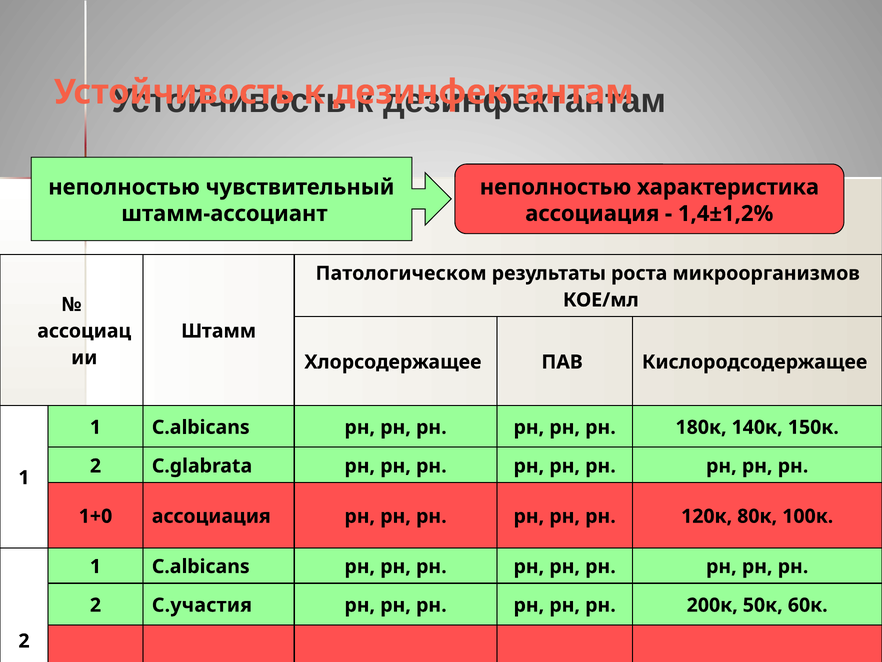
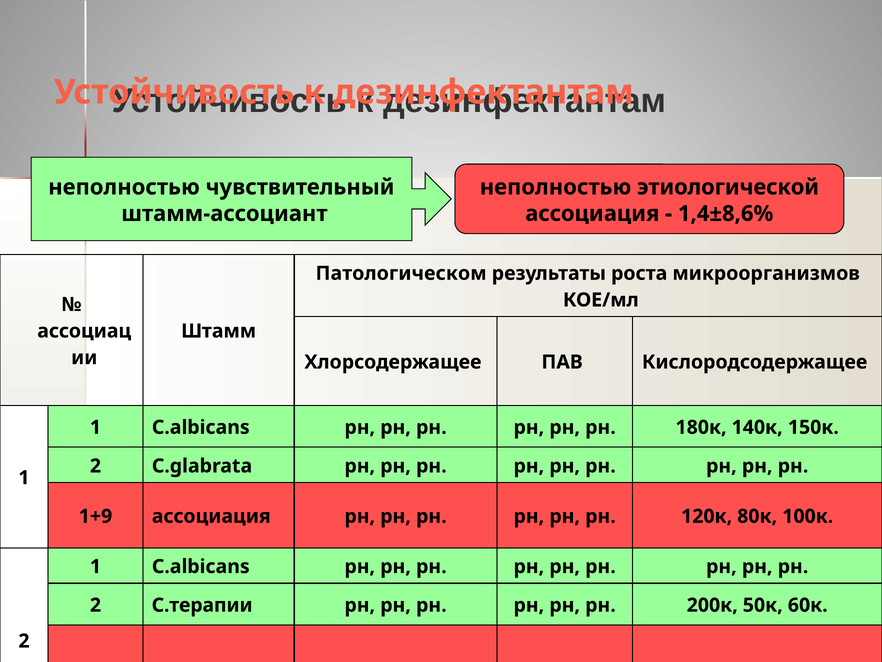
характеристика: характеристика -> этиологической
1,4±1,2%: 1,4±1,2% -> 1,4±8,6%
1+0: 1+0 -> 1+9
C.участия: C.участия -> C.терапии
